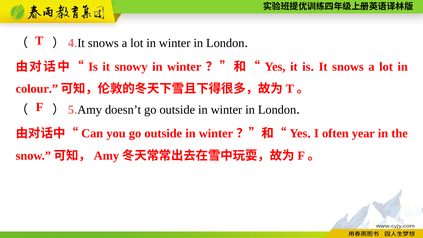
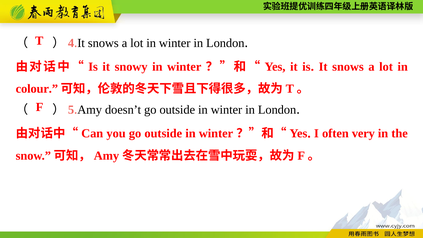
year: year -> very
